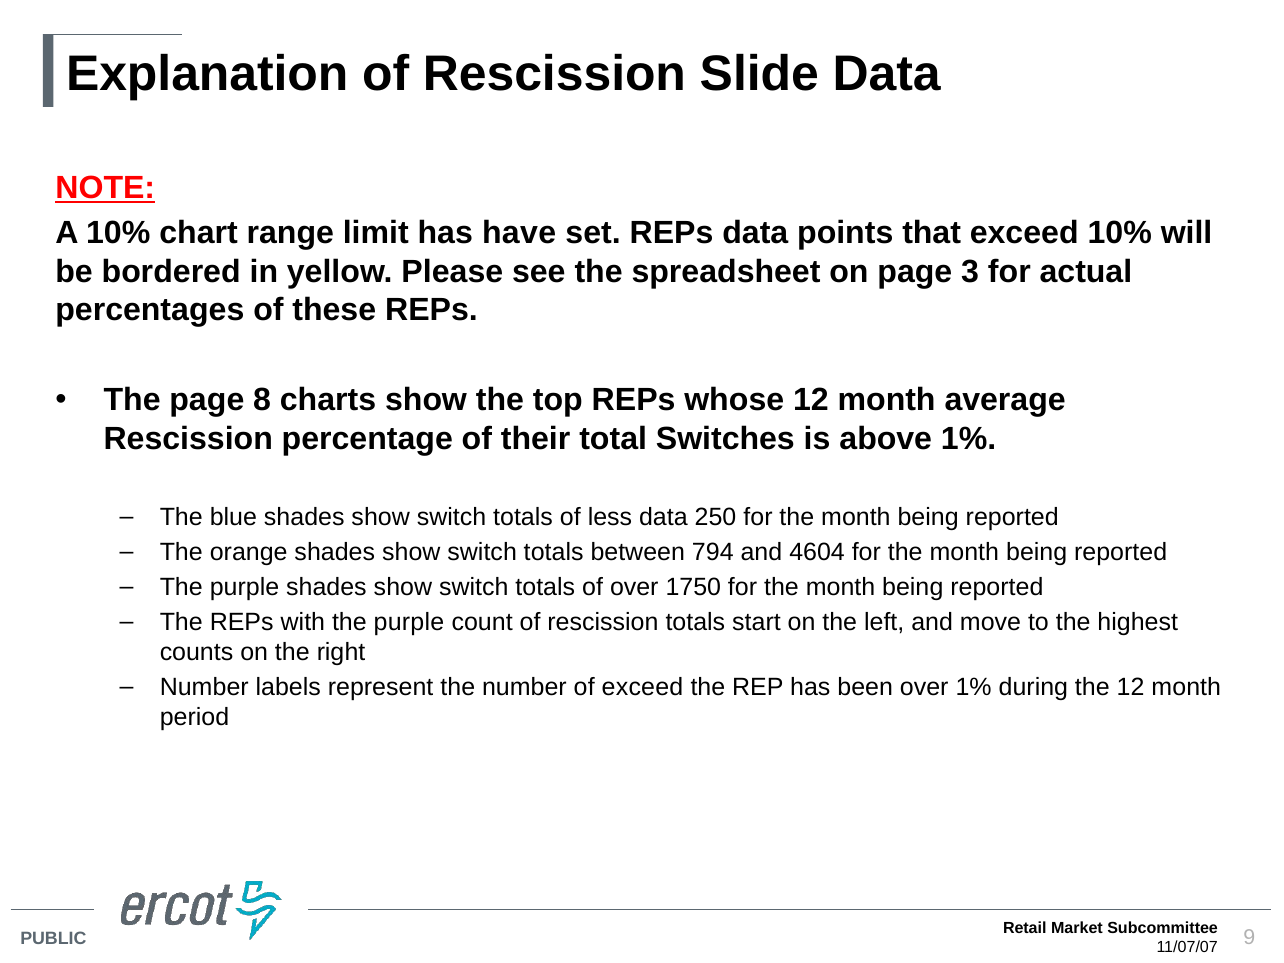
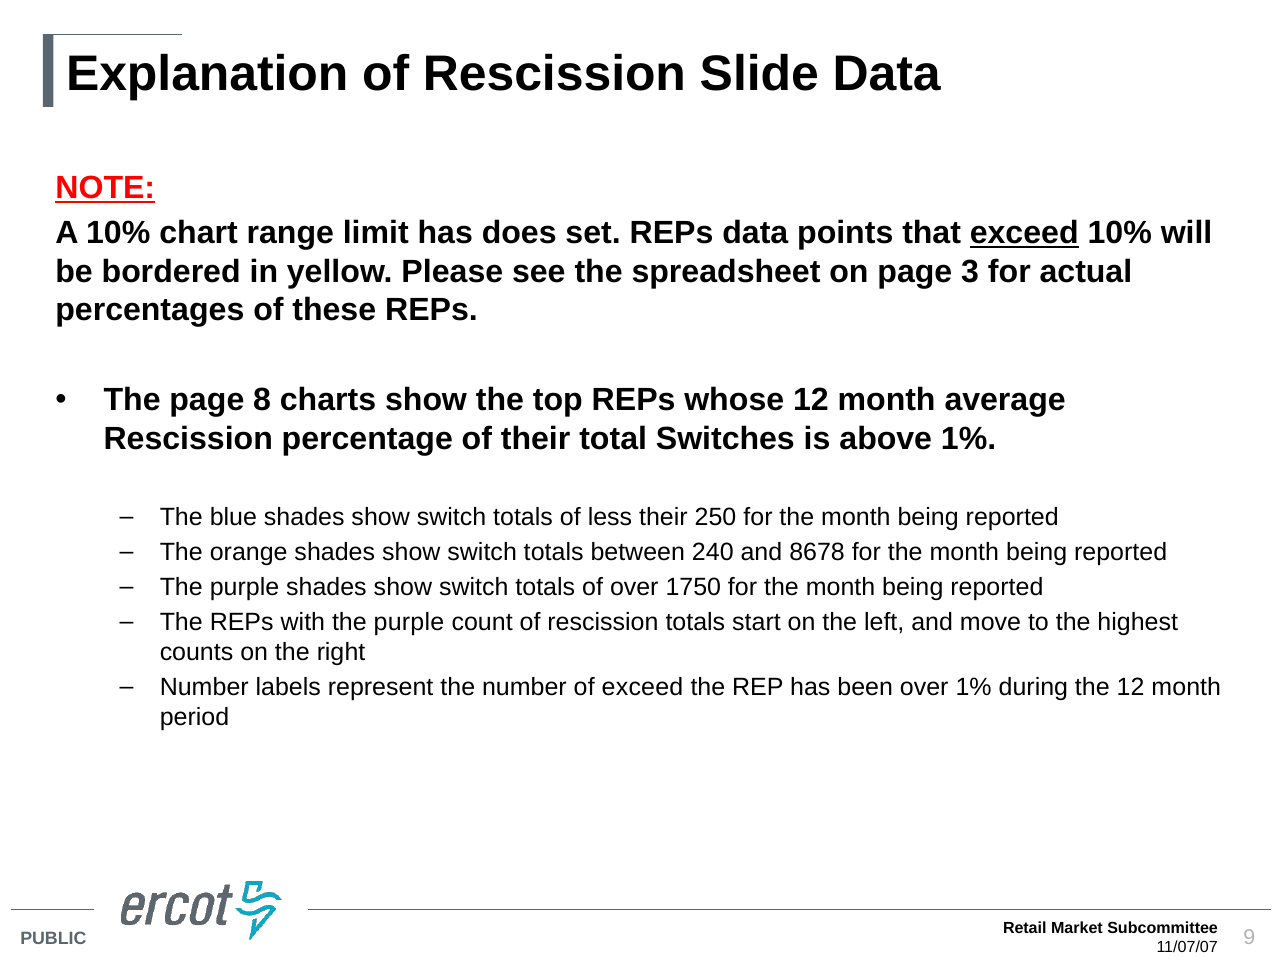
have: have -> does
exceed at (1024, 233) underline: none -> present
less data: data -> their
794: 794 -> 240
4604: 4604 -> 8678
